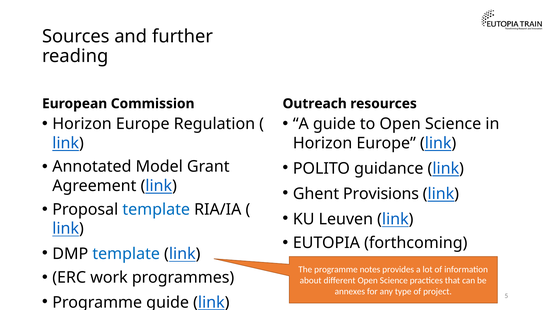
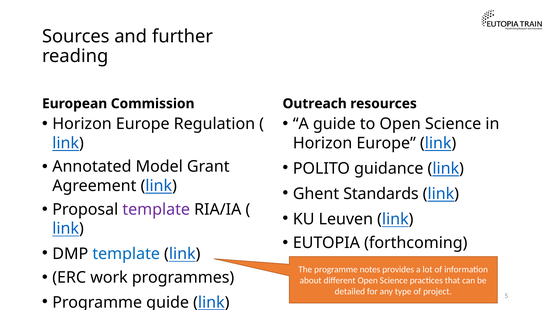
Provisions: Provisions -> Standards
template at (156, 209) colour: blue -> purple
annexes: annexes -> detailed
